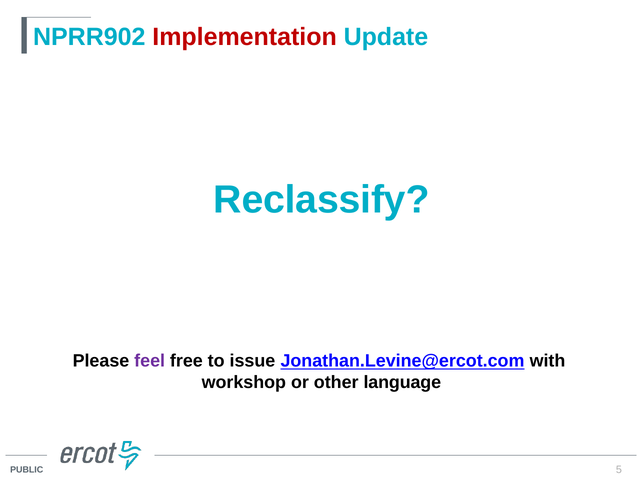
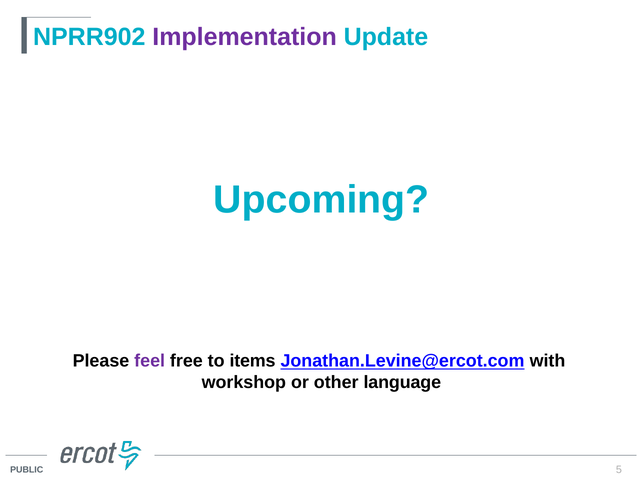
Implementation colour: red -> purple
Reclassify: Reclassify -> Upcoming
issue: issue -> items
